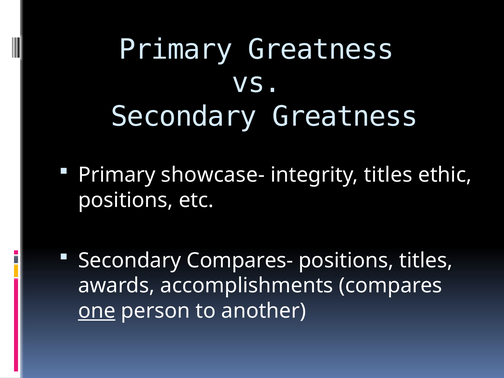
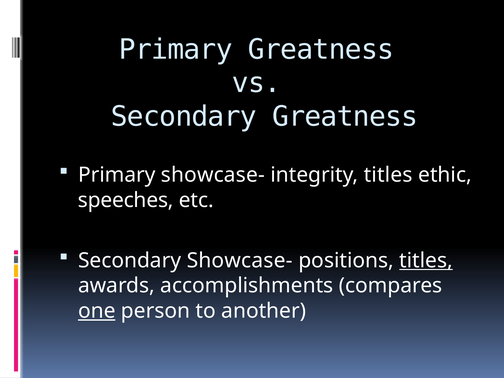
positions at (126, 200): positions -> speeches
Secondary Compares-: Compares- -> Showcase-
titles at (426, 260) underline: none -> present
